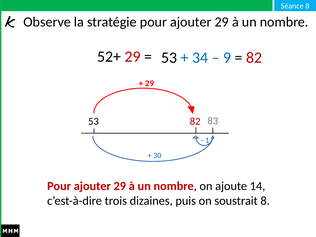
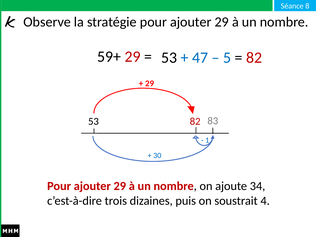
52+: 52+ -> 59+
34: 34 -> 47
9: 9 -> 5
14: 14 -> 34
soustrait 8: 8 -> 4
